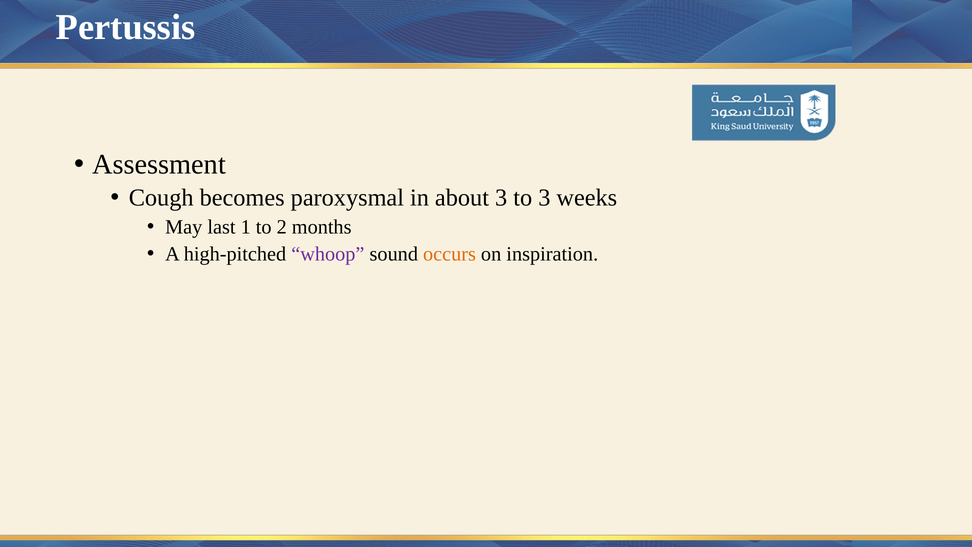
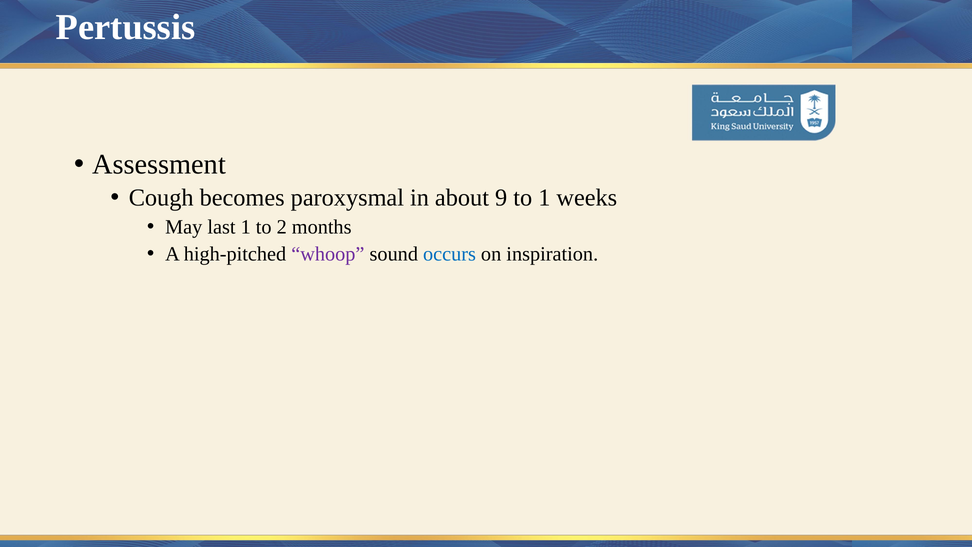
about 3: 3 -> 9
to 3: 3 -> 1
occurs colour: orange -> blue
